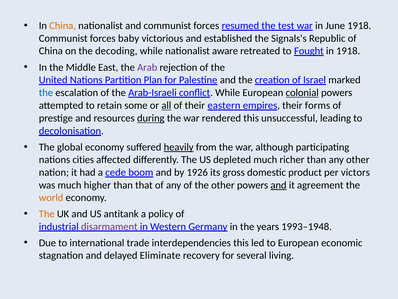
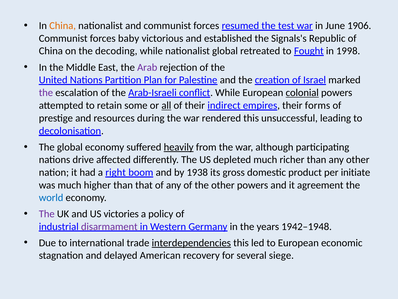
June 1918: 1918 -> 1906
nationalist aware: aware -> global
in 1918: 1918 -> 1998
the at (46, 93) colour: blue -> purple
eastern: eastern -> indirect
during underline: present -> none
cities: cities -> drive
cede: cede -> right
1926: 1926 -> 1938
victors: victors -> initiate
and at (279, 185) underline: present -> none
world colour: orange -> blue
The at (47, 214) colour: orange -> purple
antitank: antitank -> victories
1993–1948: 1993–1948 -> 1942–1948
interdependencies underline: none -> present
Eliminate: Eliminate -> American
living: living -> siege
